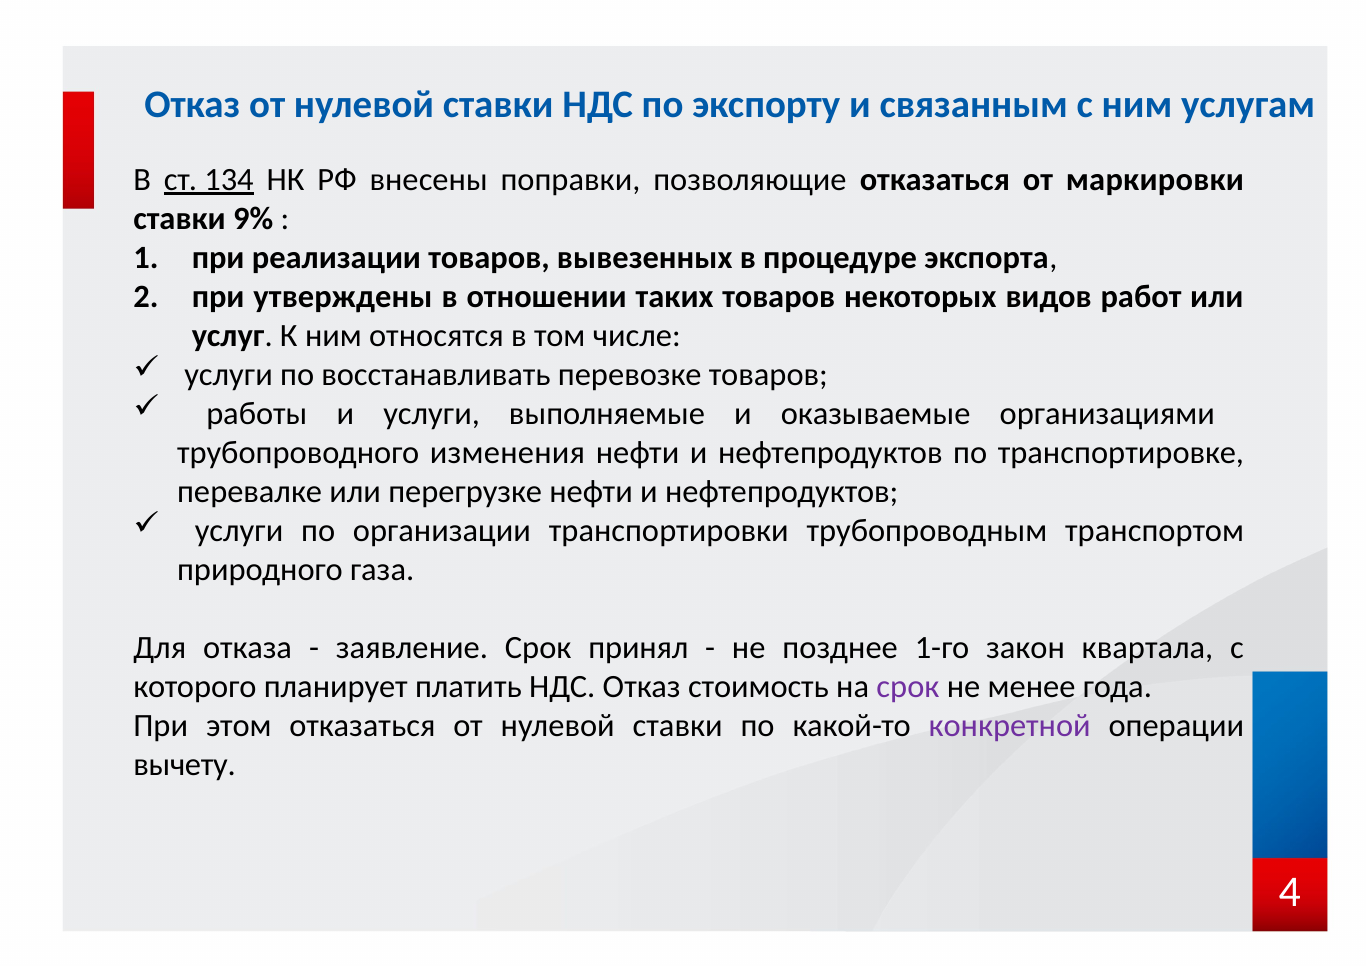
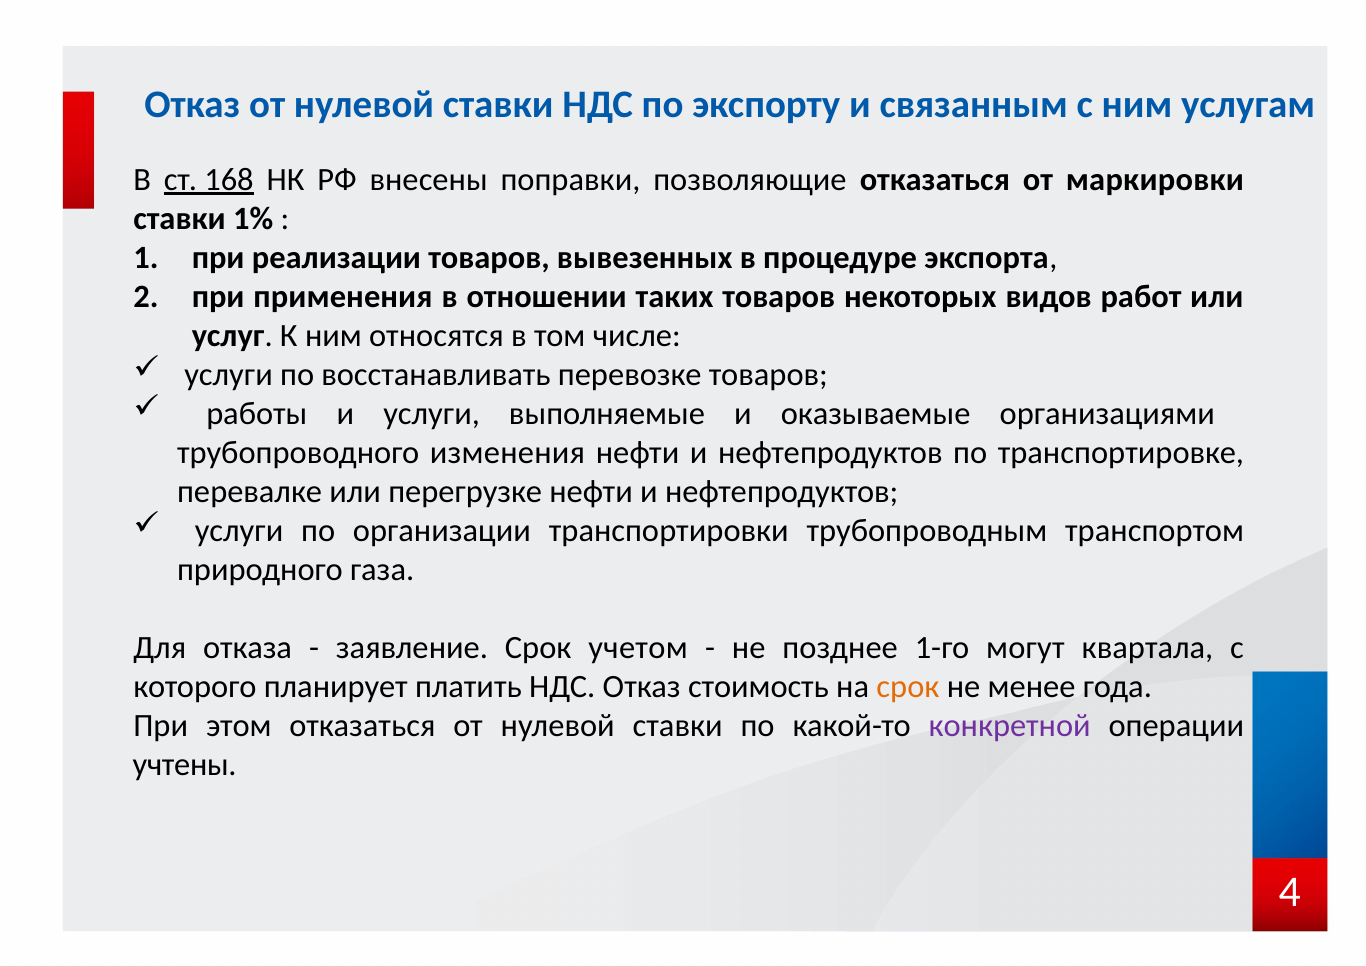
134: 134 -> 168
9%: 9% -> 1%
утверждены: утверждены -> применения
принял: принял -> учетом
закон: закон -> могут
срок at (908, 686) colour: purple -> orange
вычету: вычету -> учтены
